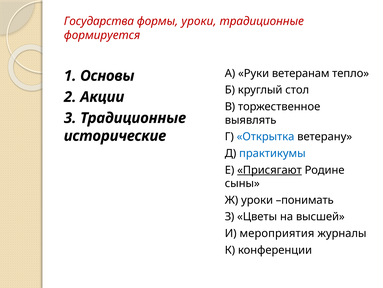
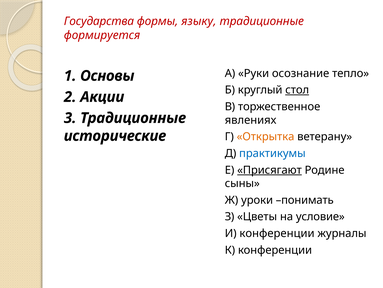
формы уроки: уроки -> языку
ветеранам: ветеранам -> осознание
стол underline: none -> present
выявлять: выявлять -> явлениях
Открытка colour: blue -> orange
высшей: высшей -> условие
И мероприятия: мероприятия -> конференции
